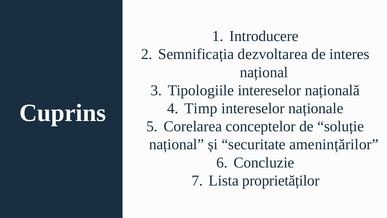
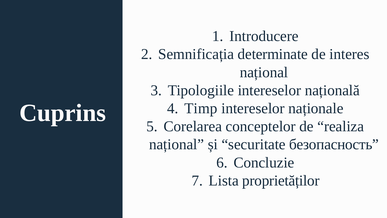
dezvoltarea: dezvoltarea -> determinate
soluție: soluție -> realiza
amenințărilor: amenințărilor -> безопасность
